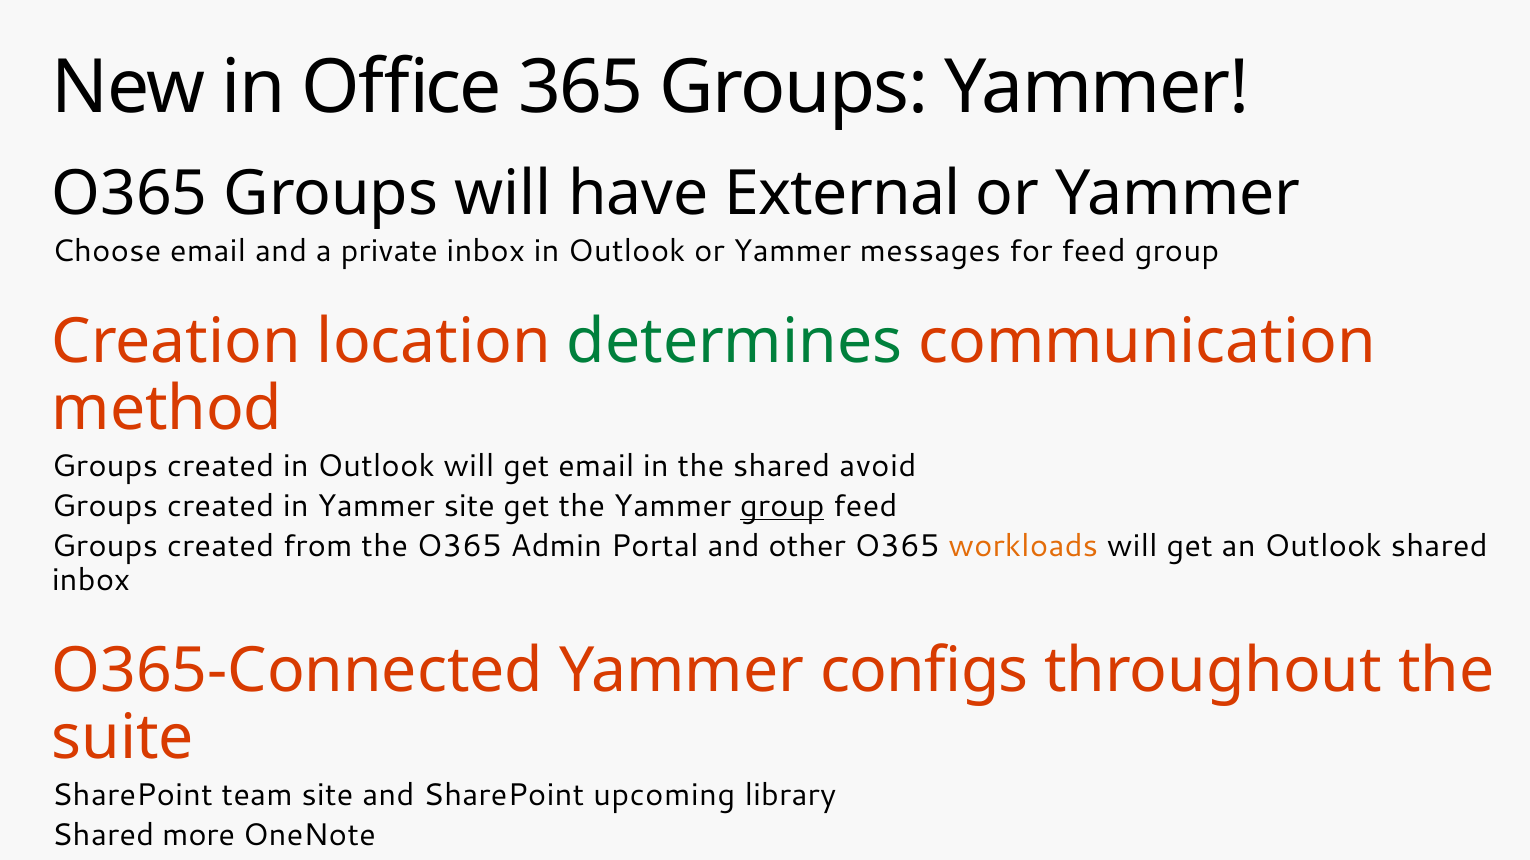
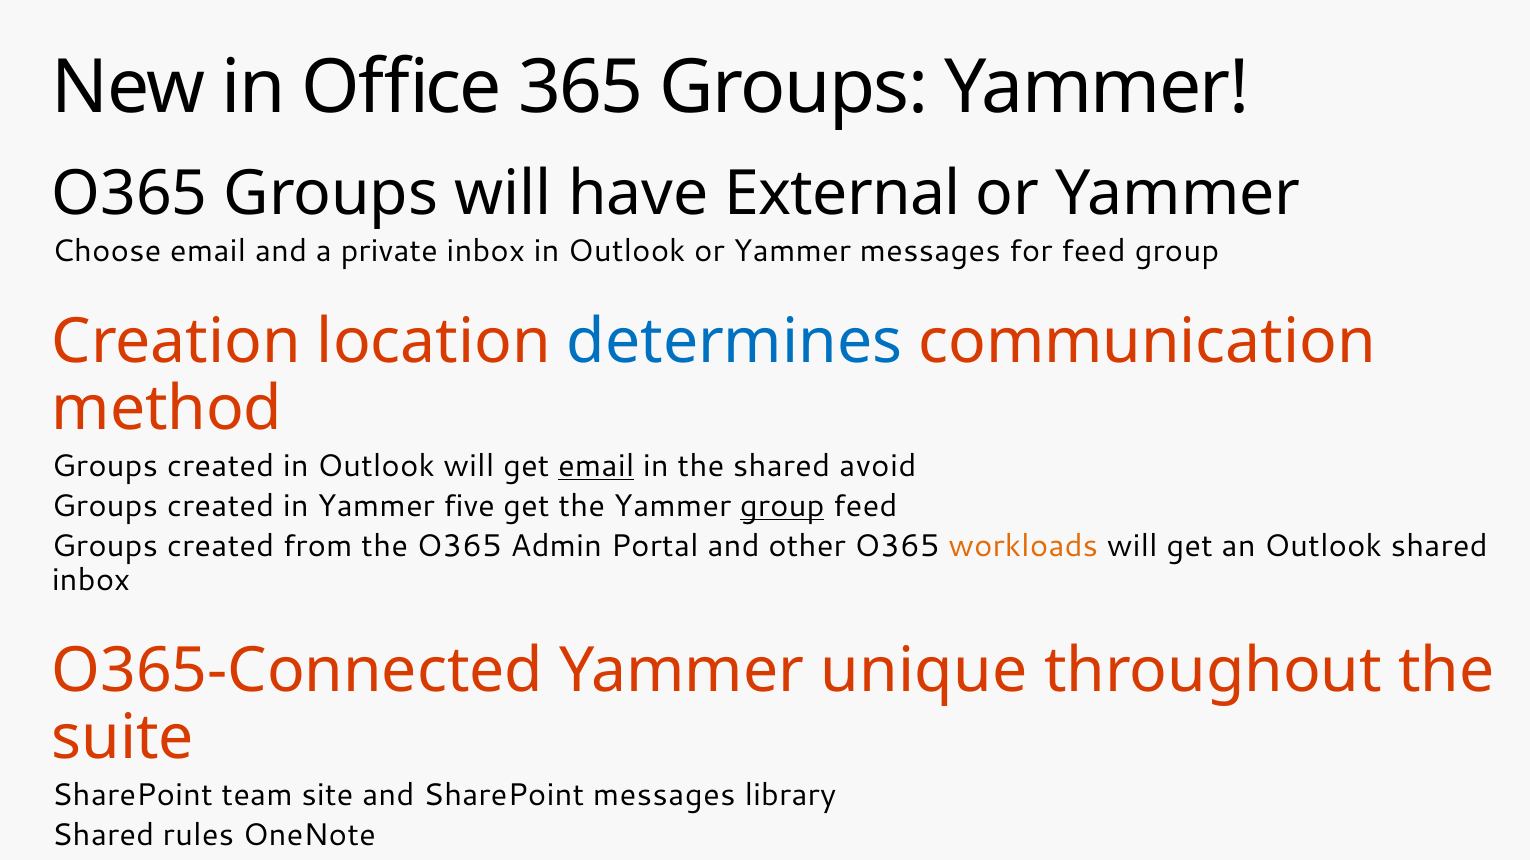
determines colour: green -> blue
email at (596, 466) underline: none -> present
Yammer site: site -> five
configs: configs -> unique
SharePoint upcoming: upcoming -> messages
more: more -> rules
